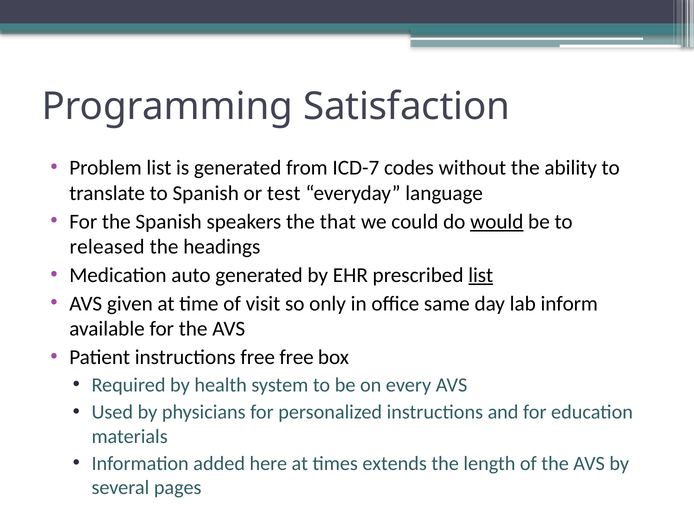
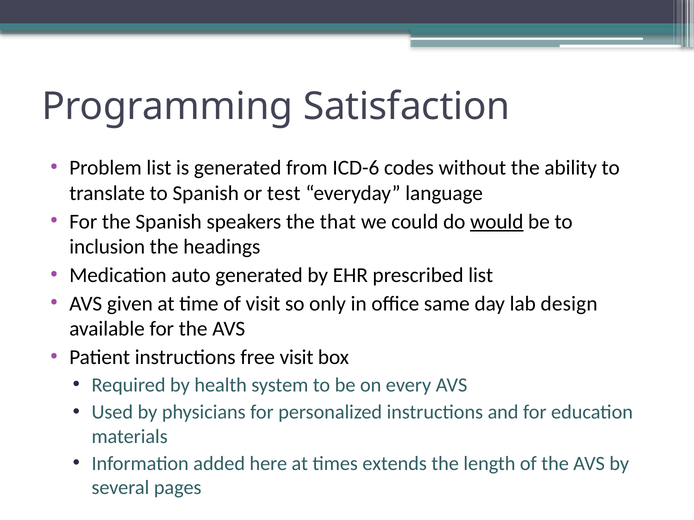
ICD-7: ICD-7 -> ICD-6
released: released -> inclusion
list at (481, 276) underline: present -> none
inform: inform -> design
free free: free -> visit
